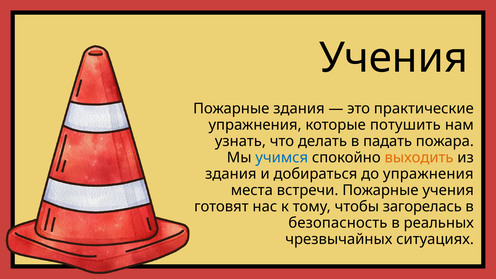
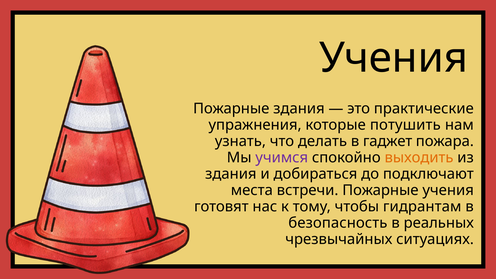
падать: падать -> гаджет
учимся colour: blue -> purple
до упражнения: упражнения -> подключают
загорелась: загорелась -> гидрантам
